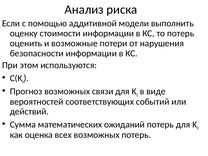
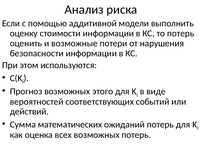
связи: связи -> этого
